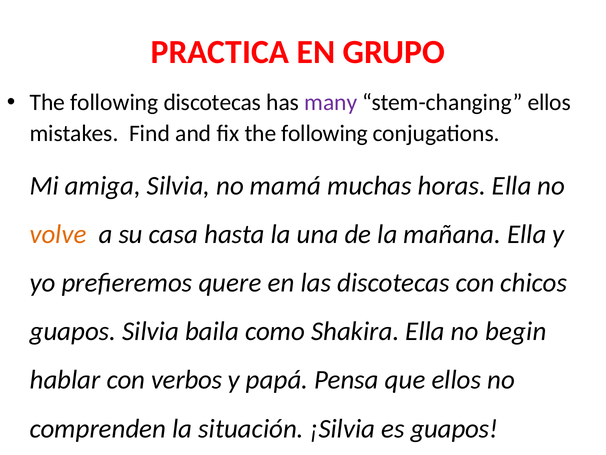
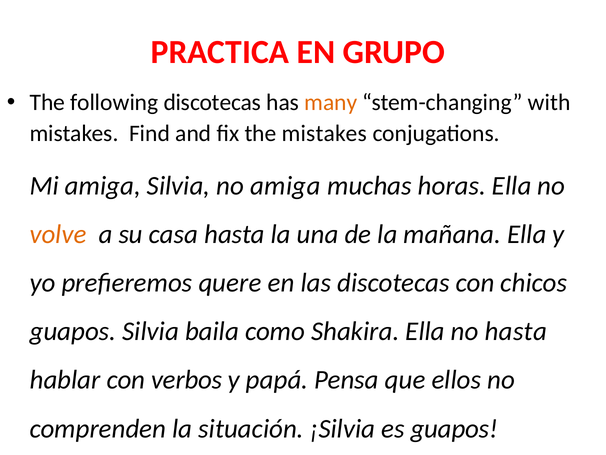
many colour: purple -> orange
stem-changing ellos: ellos -> with
fix the following: following -> mistakes
no mamá: mamá -> amiga
no begin: begin -> hasta
